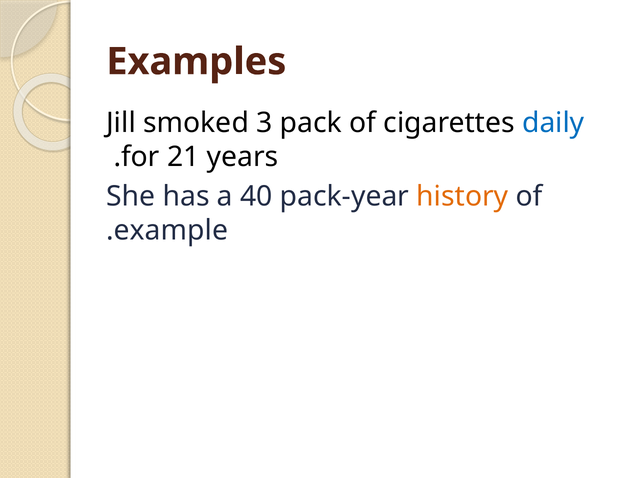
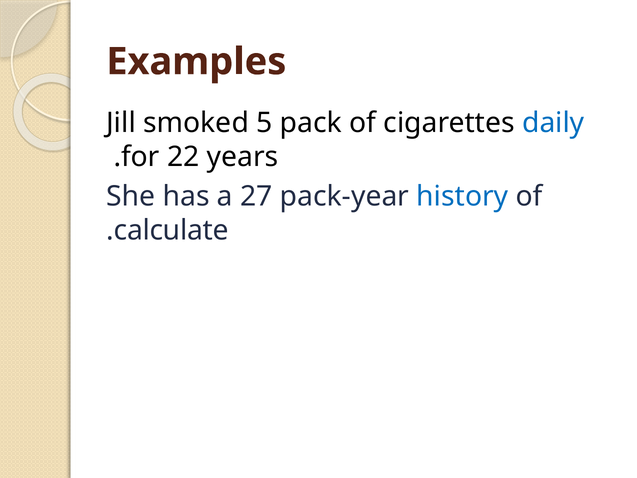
3: 3 -> 5
21: 21 -> 22
40: 40 -> 27
history colour: orange -> blue
example: example -> calculate
